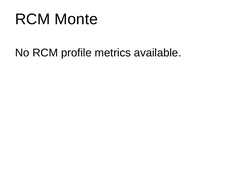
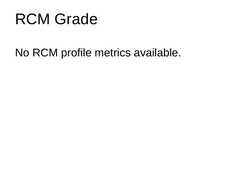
Monte: Monte -> Grade
